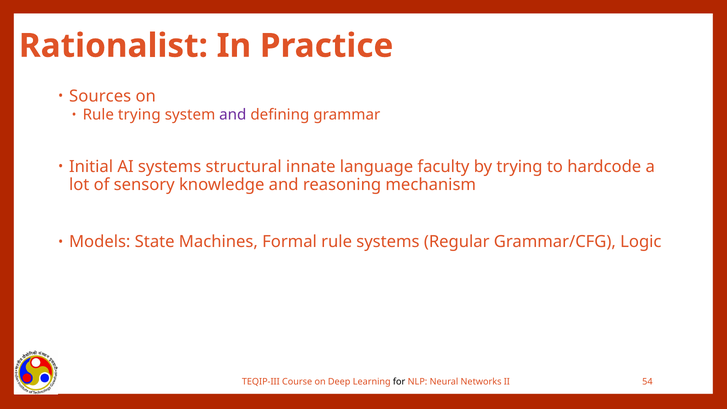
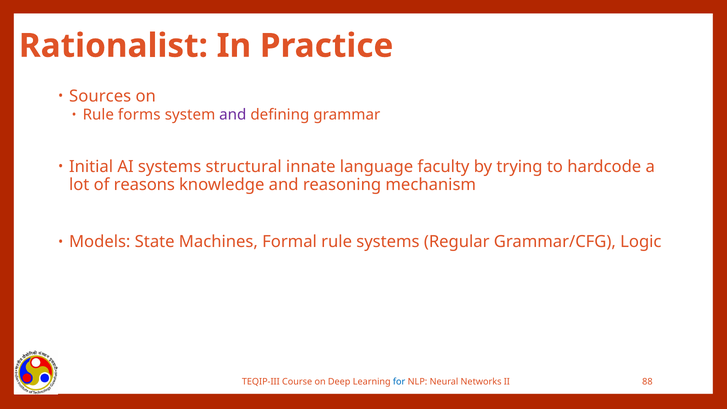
Rule trying: trying -> forms
sensory: sensory -> reasons
for colour: black -> blue
54: 54 -> 88
